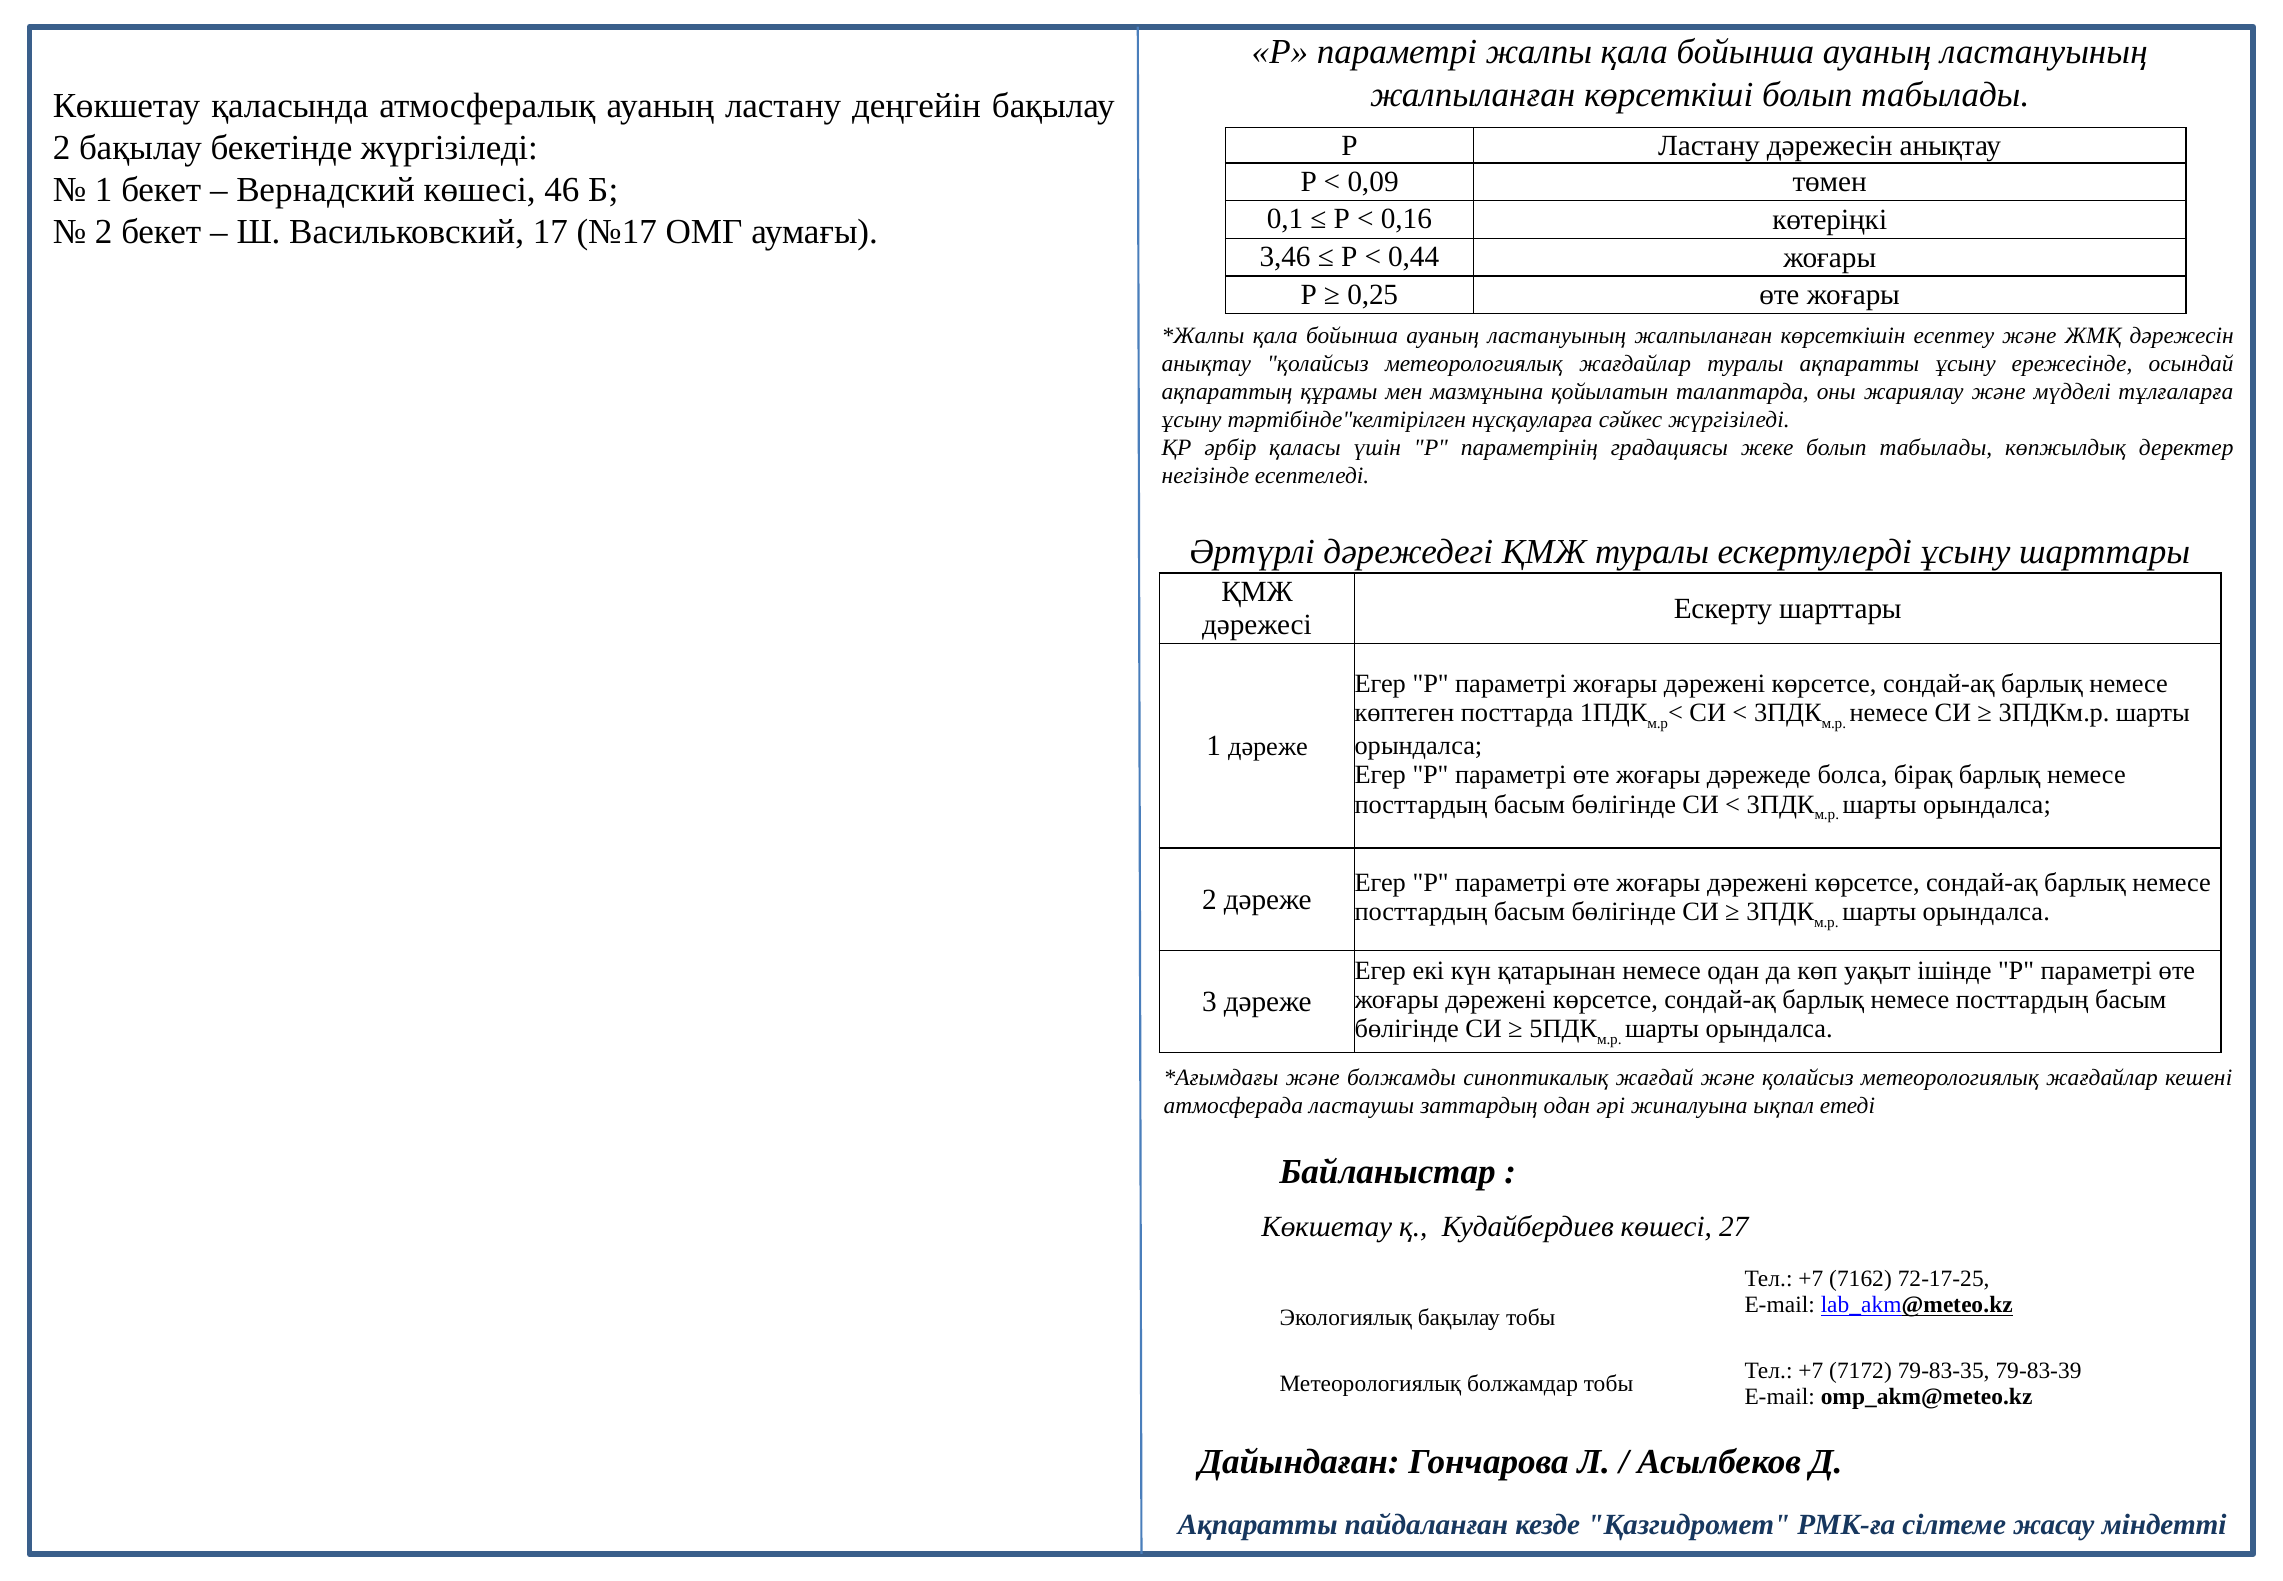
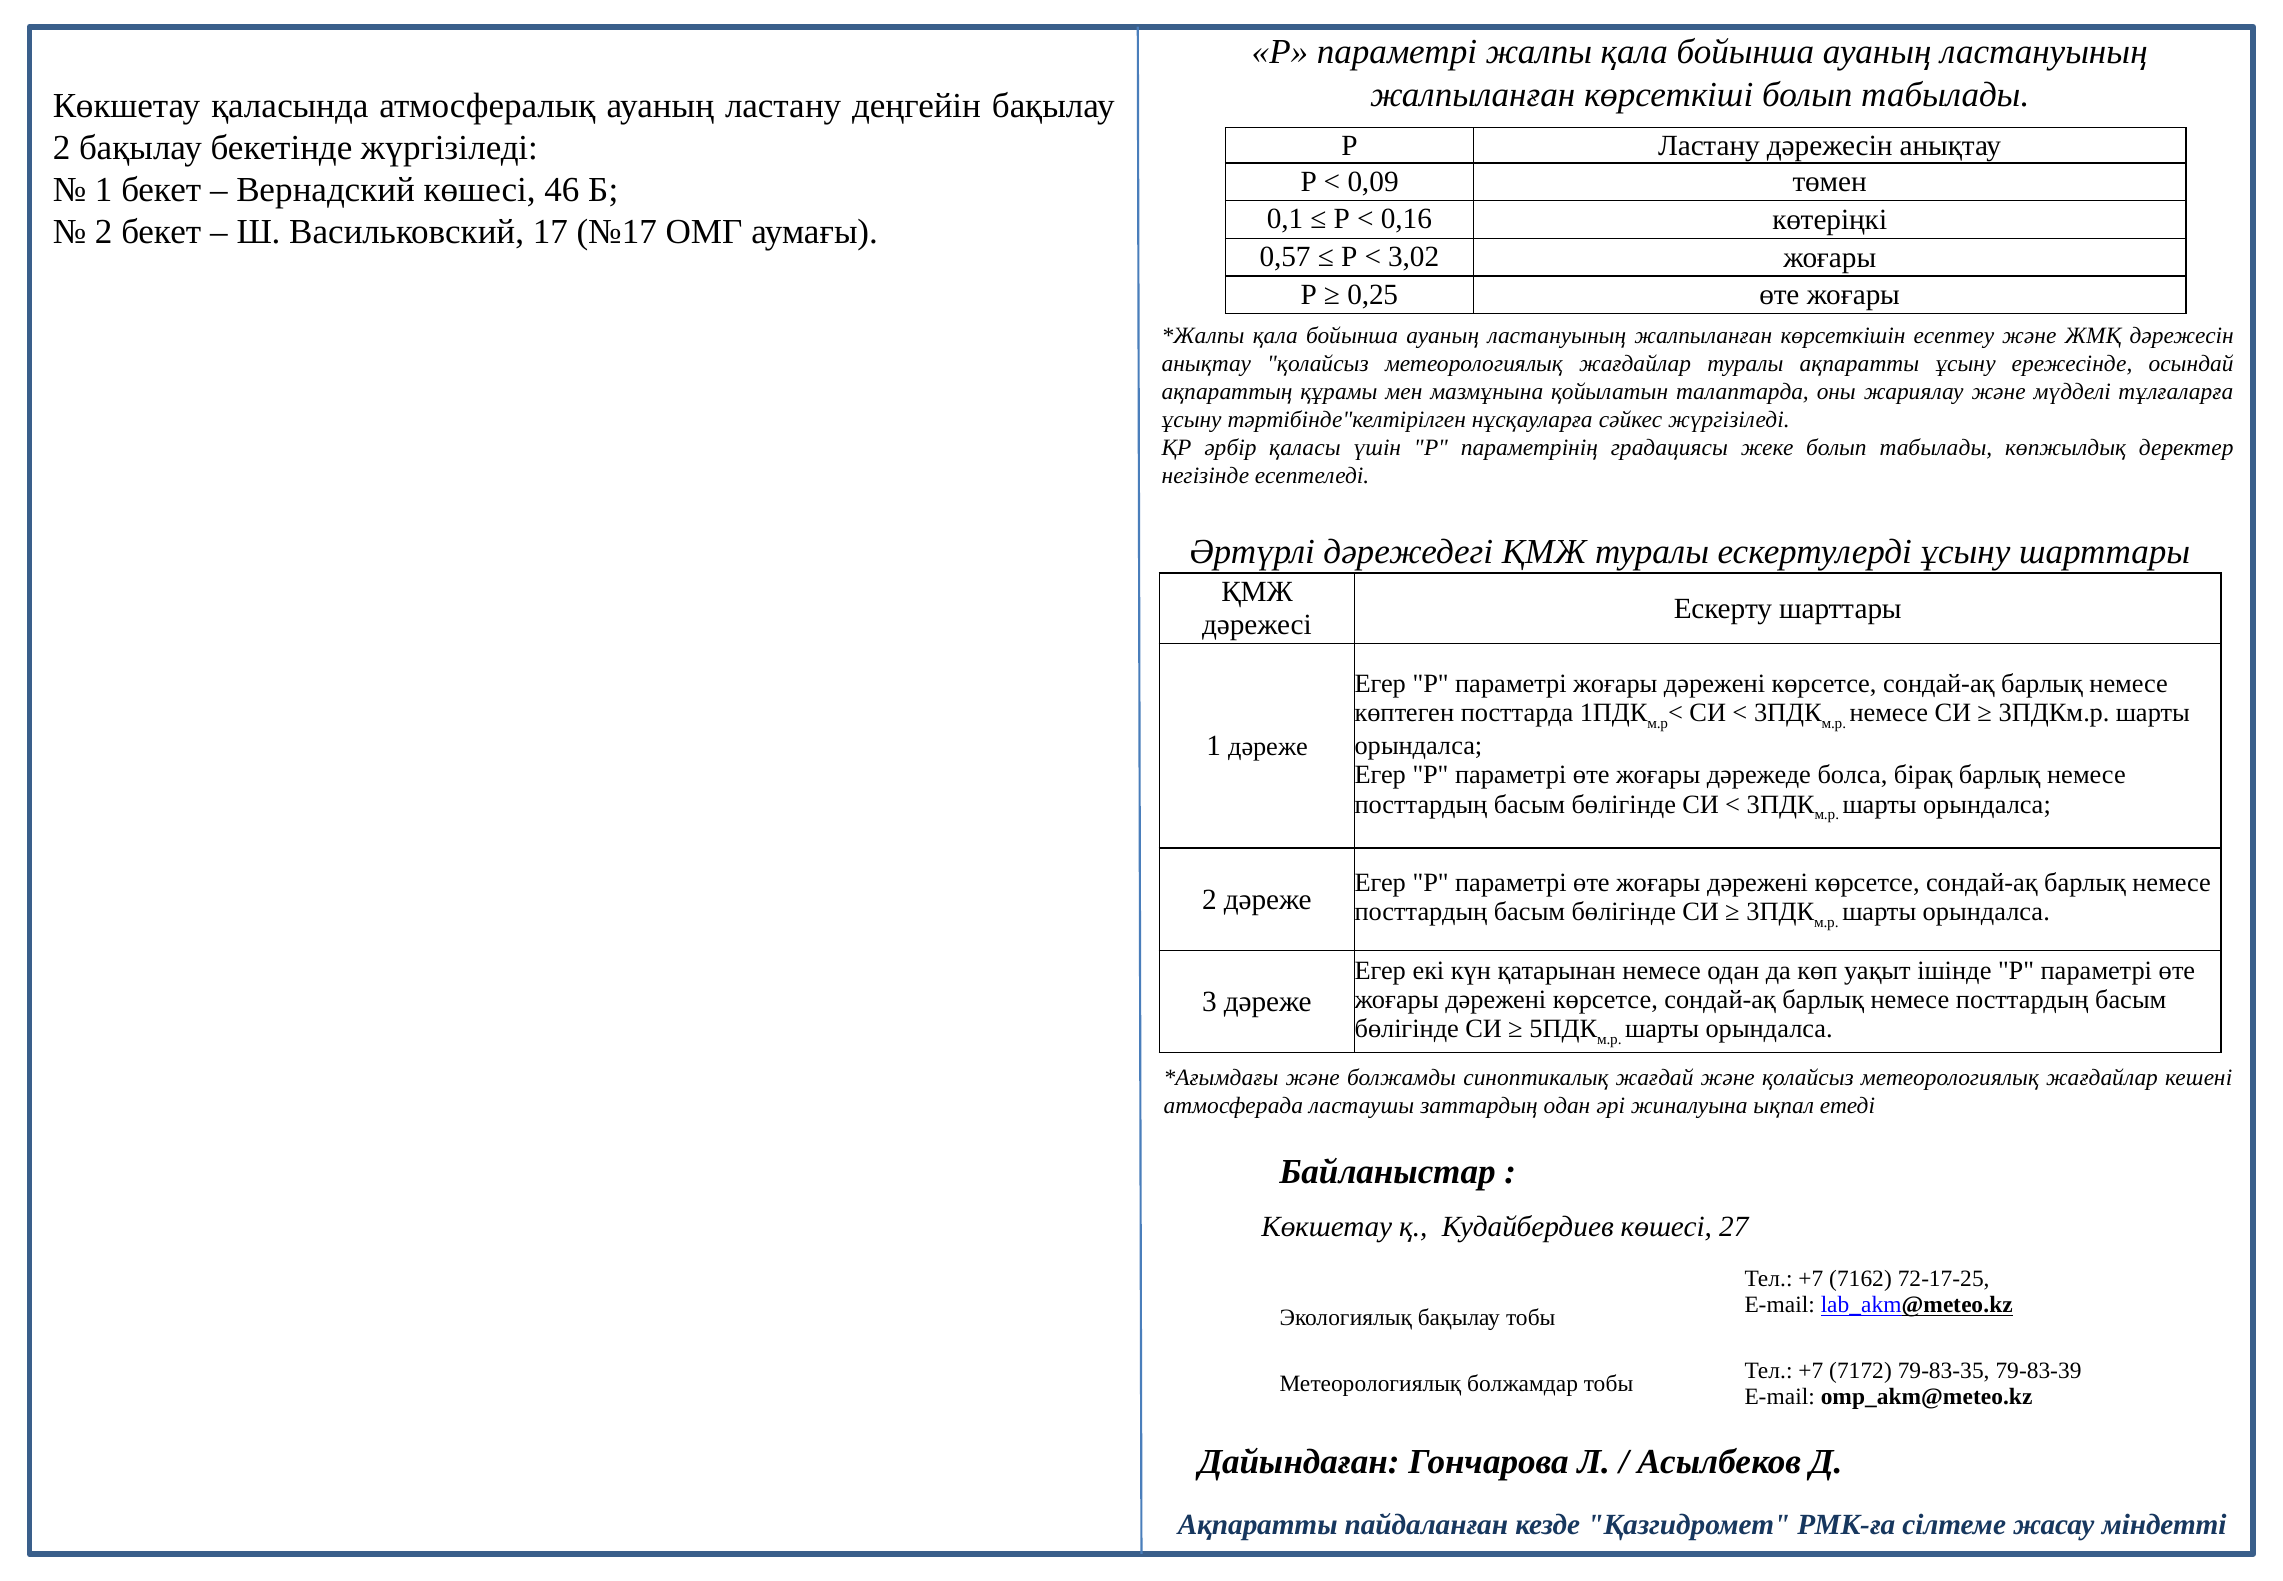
3,46: 3,46 -> 0,57
0,44: 0,44 -> 3,02
